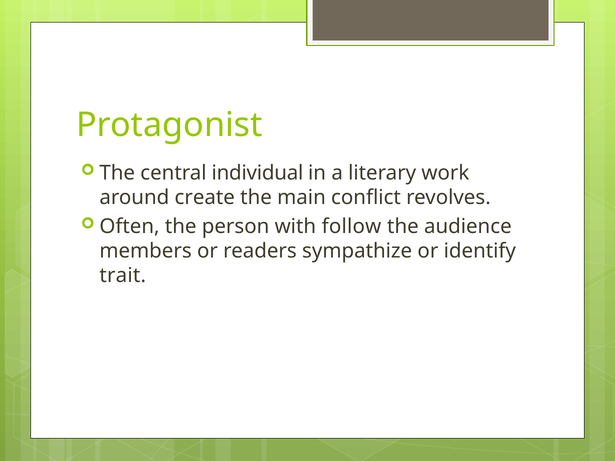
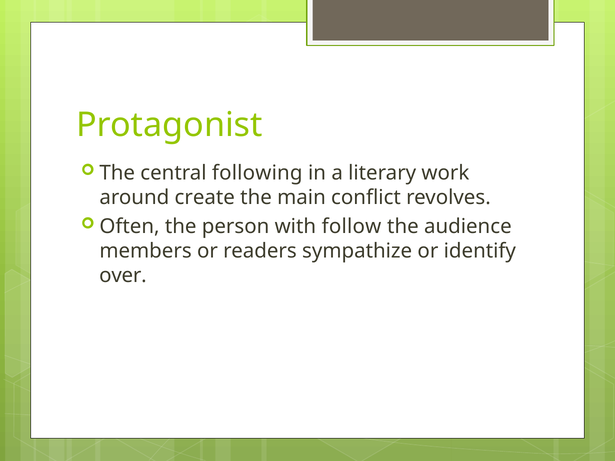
individual: individual -> following
trait: trait -> over
